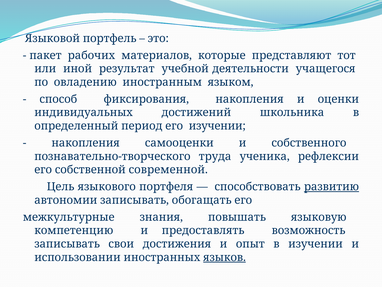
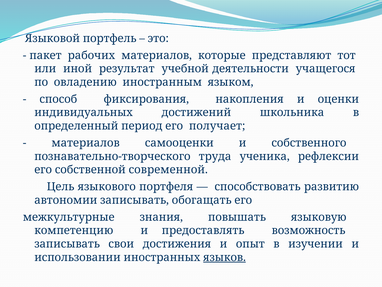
его изучении: изучении -> получает
накопления at (86, 143): накопления -> материалов
развитию underline: present -> none
